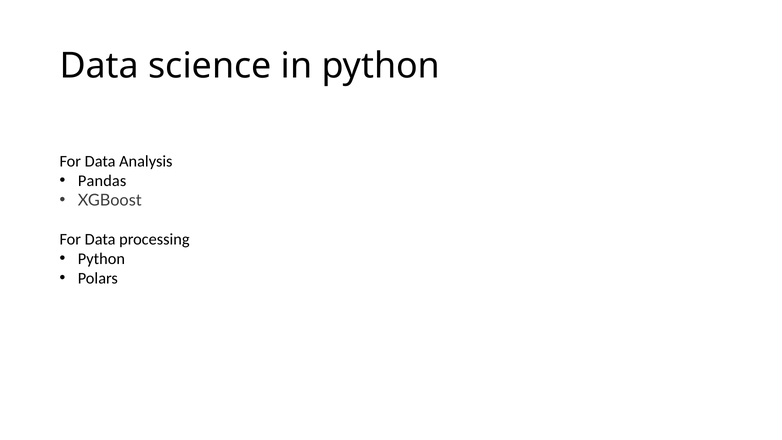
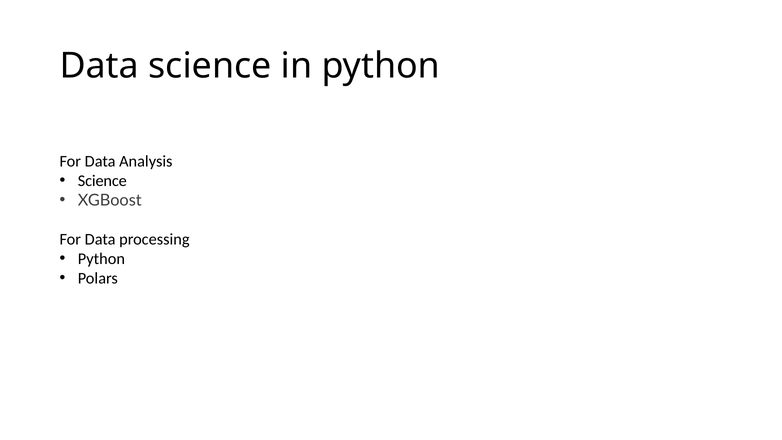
Pandas at (102, 181): Pandas -> Science
